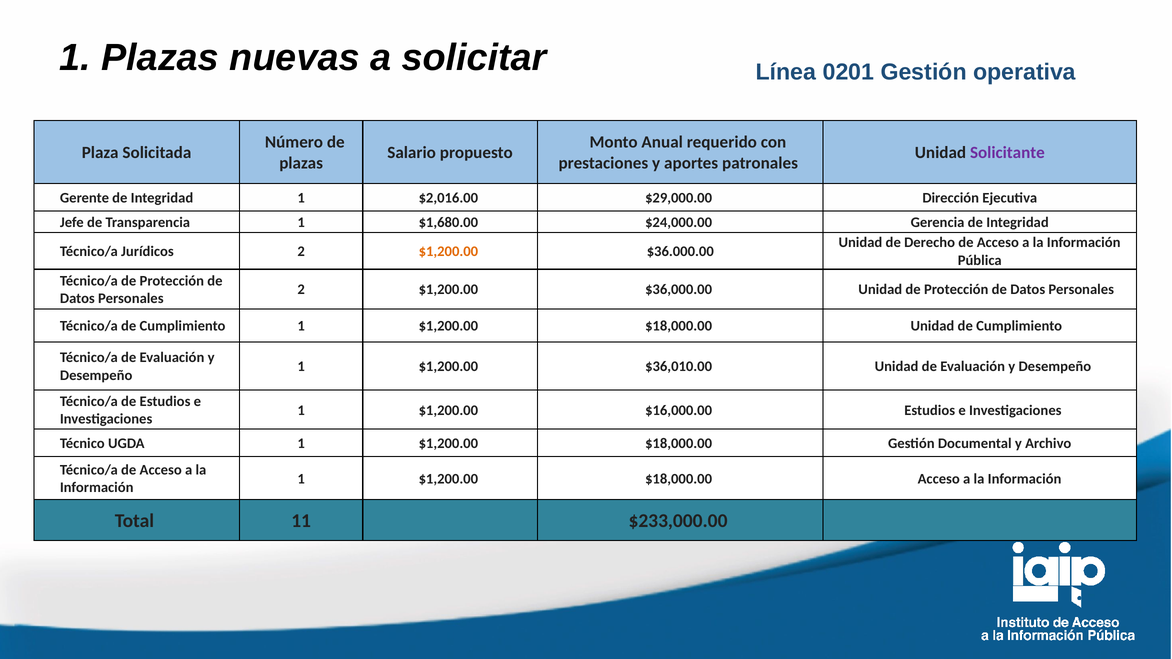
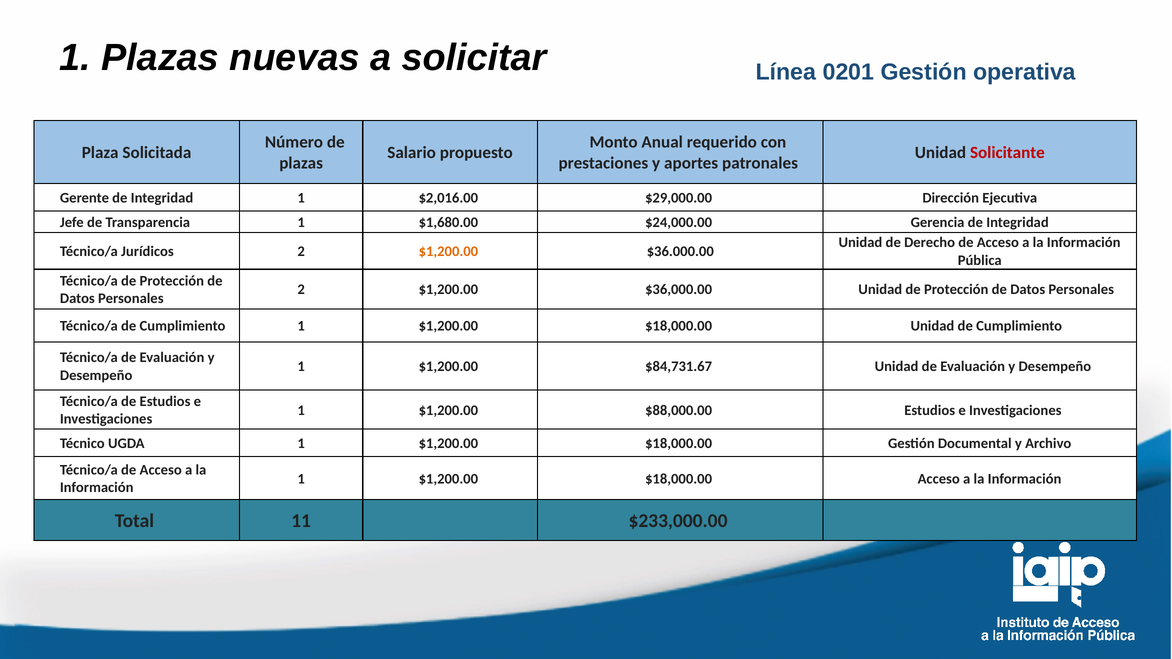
Solicitante colour: purple -> red
$36,010.00: $36,010.00 -> $84,731.67
$16,000.00: $16,000.00 -> $88,000.00
